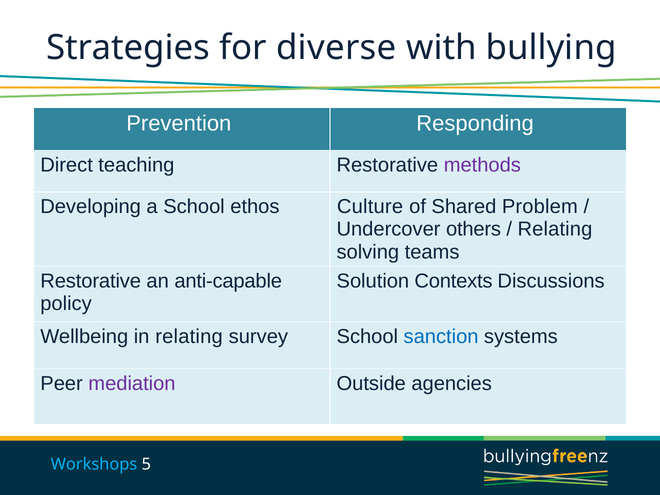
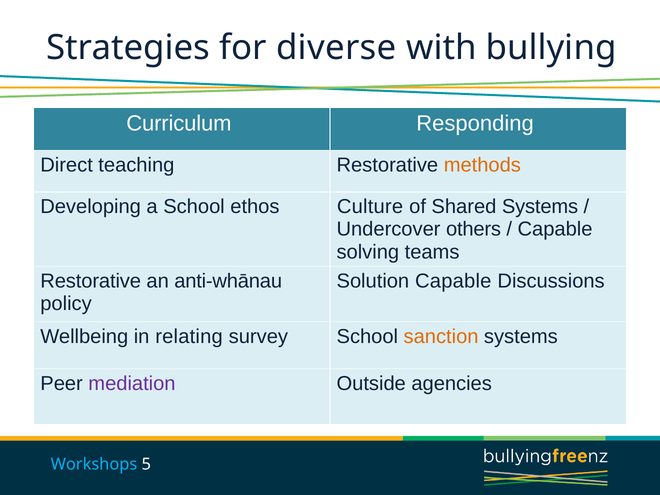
Prevention: Prevention -> Curriculum
methods colour: purple -> orange
Shared Problem: Problem -> Systems
Relating at (555, 229): Relating -> Capable
anti-capable: anti-capable -> anti-whānau
Solution Contexts: Contexts -> Capable
sanction colour: blue -> orange
